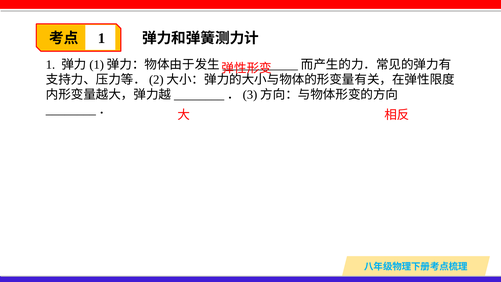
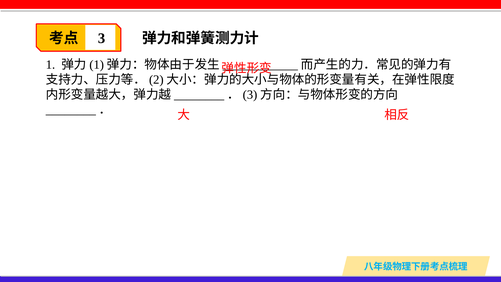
1 at (101, 38): 1 -> 3
